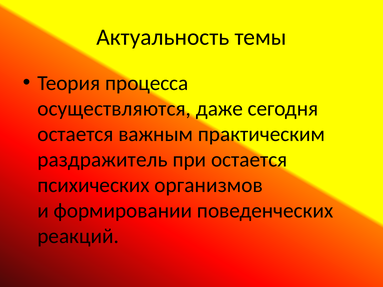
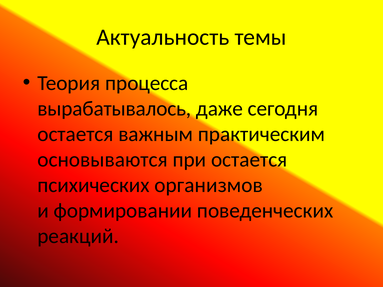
осуществляются: осуществляются -> вырабатывалось
раздражитель: раздражитель -> основываются
